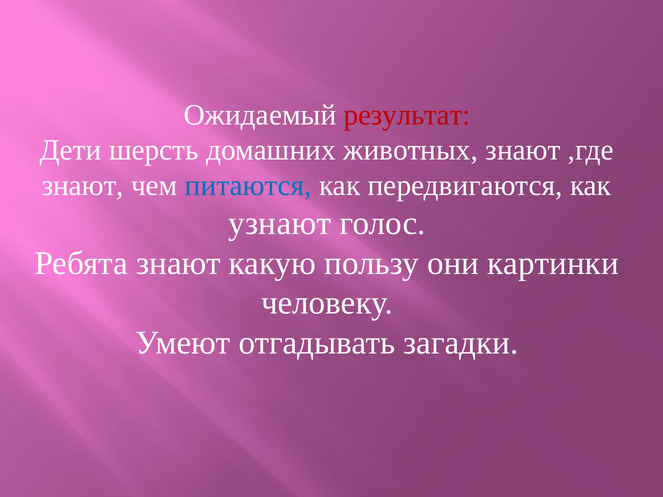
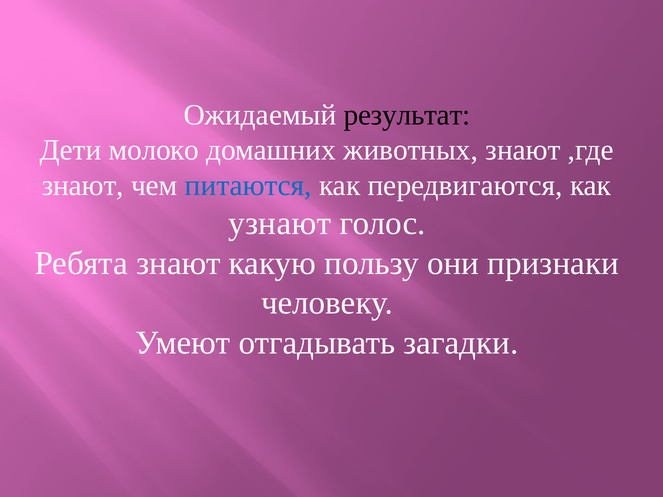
результат colour: red -> black
шерсть: шерсть -> молоко
картинки: картинки -> признаки
